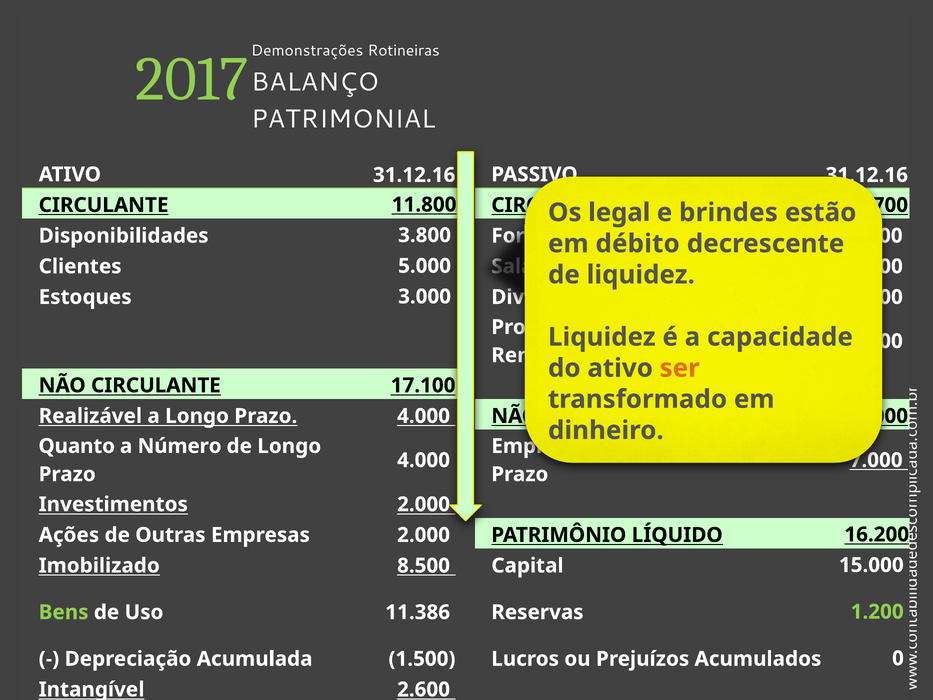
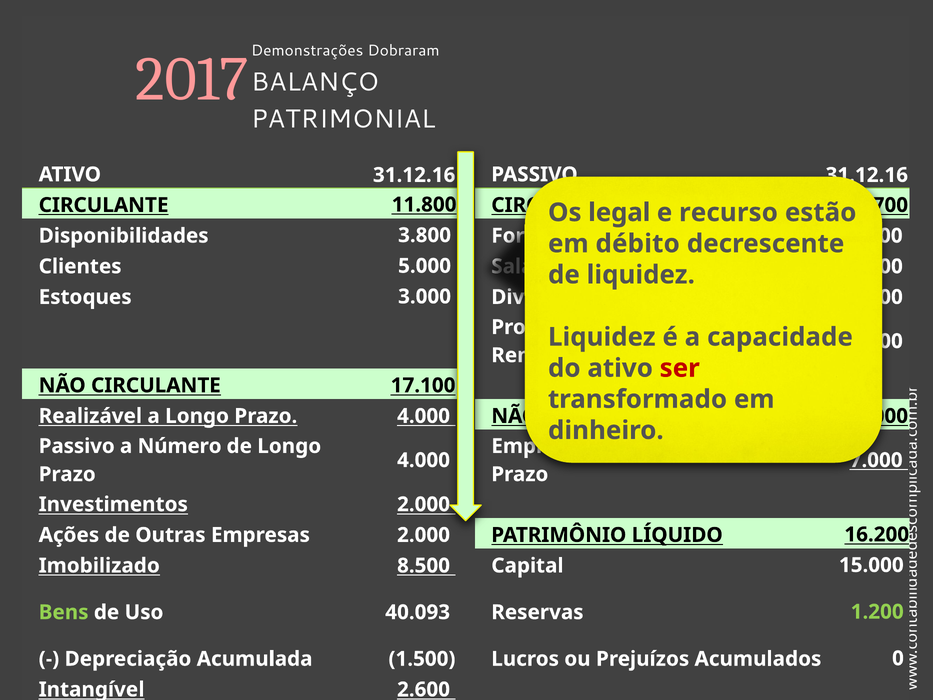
Rotineiras: Rotineiras -> Dobraram
2017 colour: light green -> pink
brindes: brindes -> recurso
ser colour: orange -> red
Quanto at (77, 446): Quanto -> Passivo
11.386: 11.386 -> 40.093
